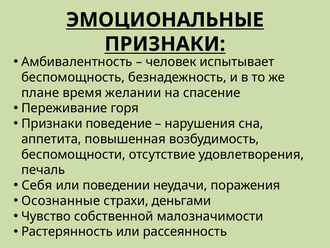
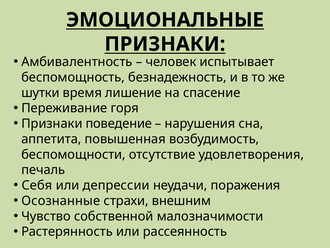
плане: плане -> шутки
желании: желании -> лишение
поведении: поведении -> депрессии
деньгами: деньгами -> внешним
